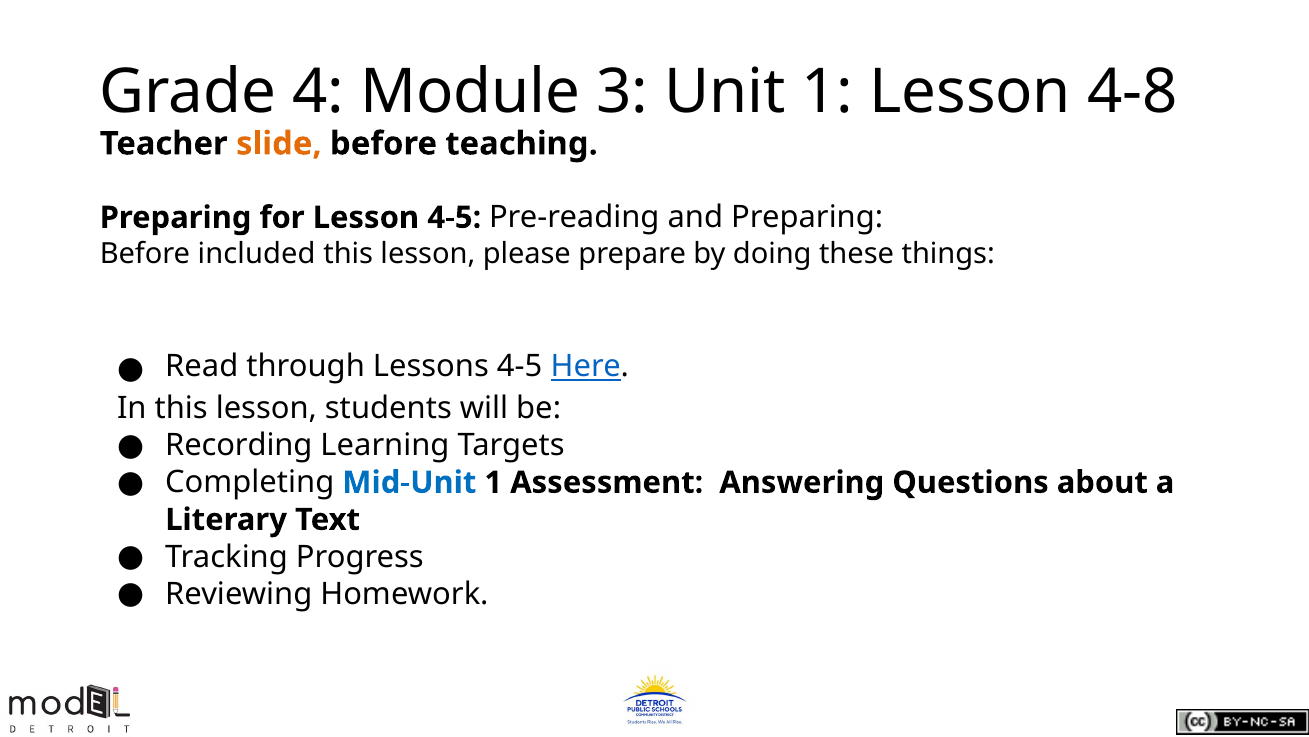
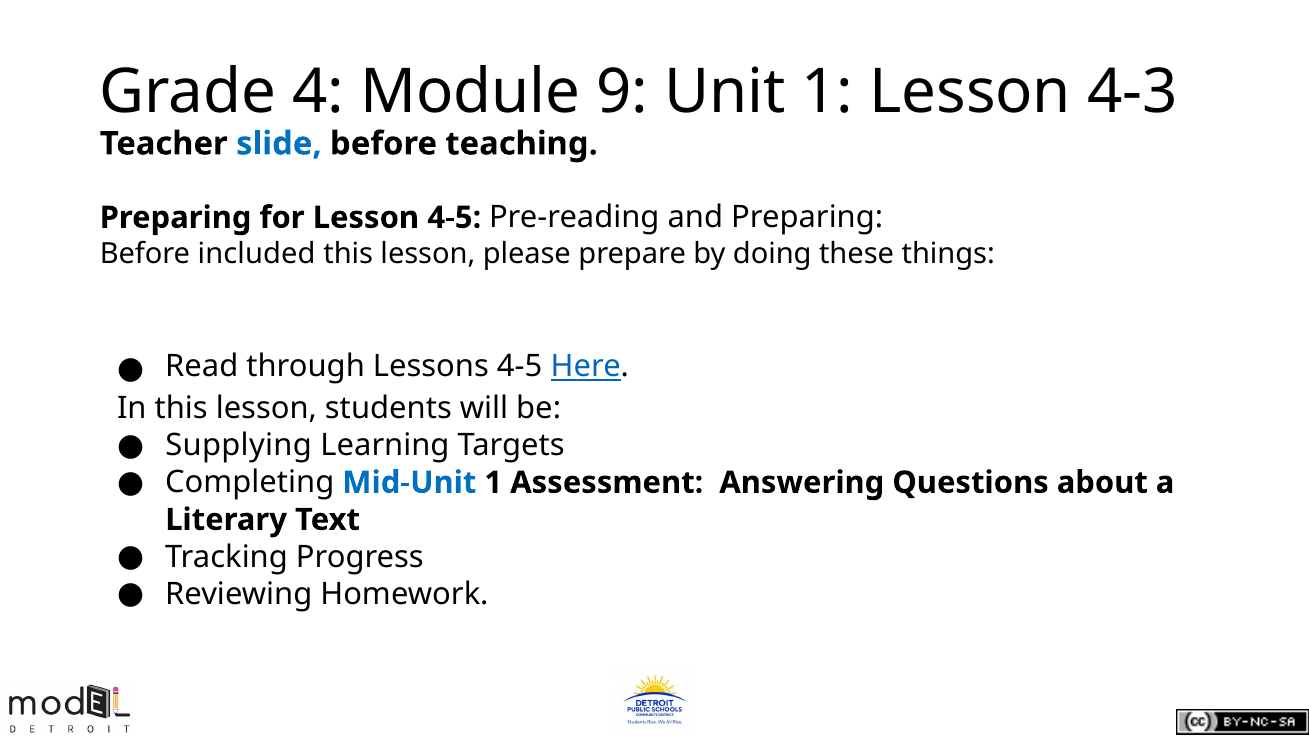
3: 3 -> 9
4-8: 4-8 -> 4-3
slide colour: orange -> blue
Recording: Recording -> Supplying
